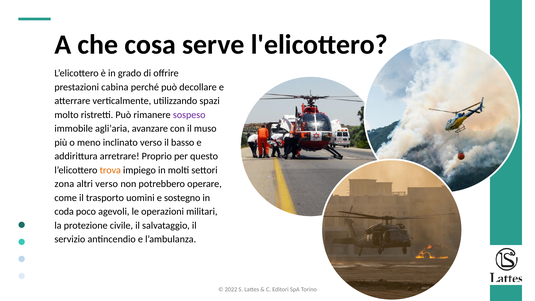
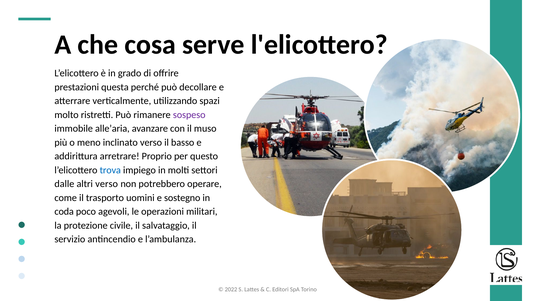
cabina: cabina -> questa
agli’aria: agli’aria -> alle’aria
trova colour: orange -> blue
zona: zona -> dalle
